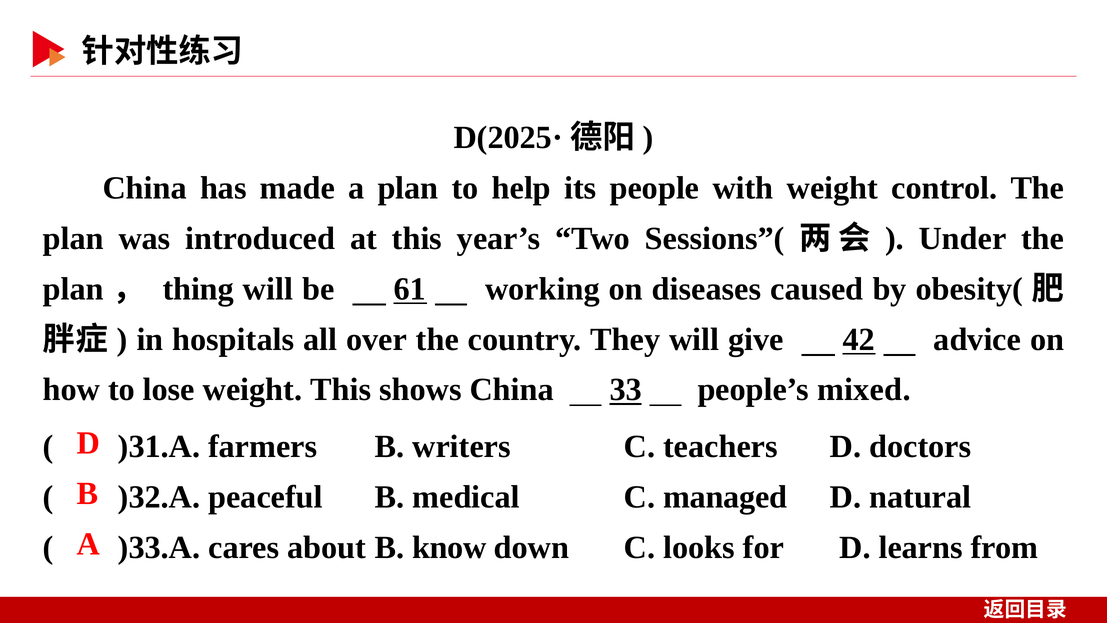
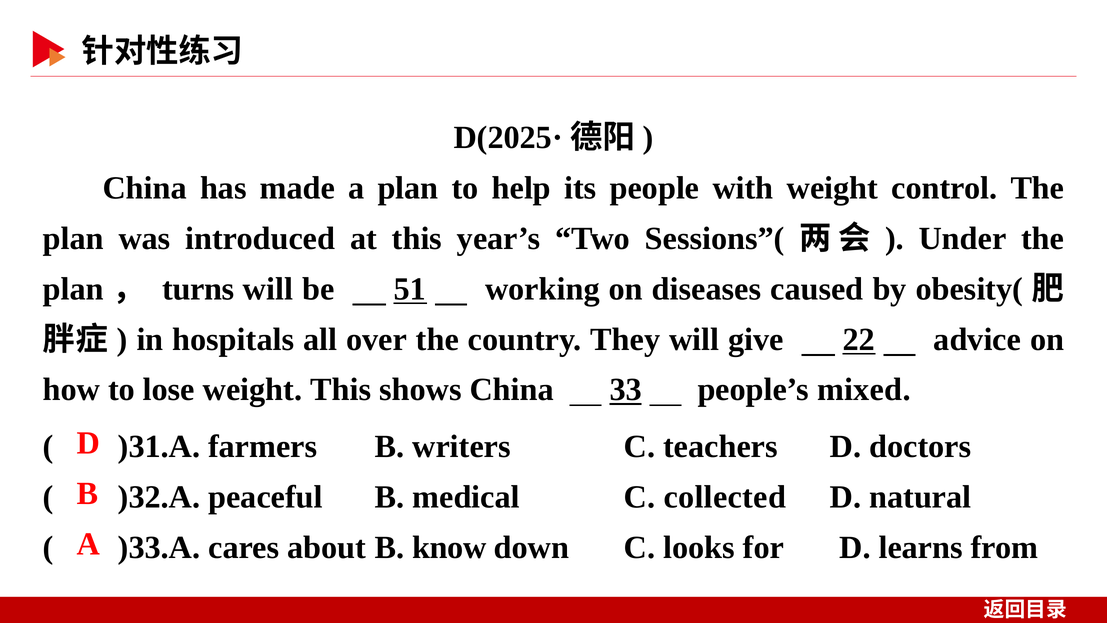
thing: thing -> turns
61: 61 -> 51
42: 42 -> 22
managed: managed -> collected
